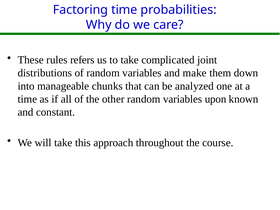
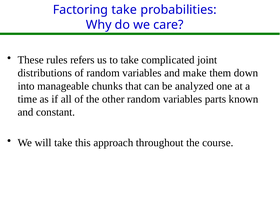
Factoring time: time -> take
upon: upon -> parts
